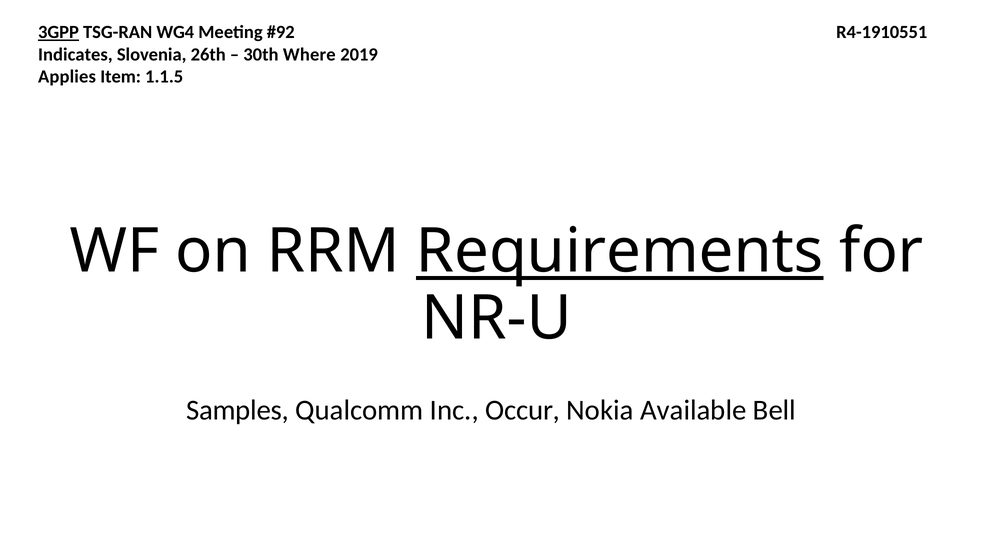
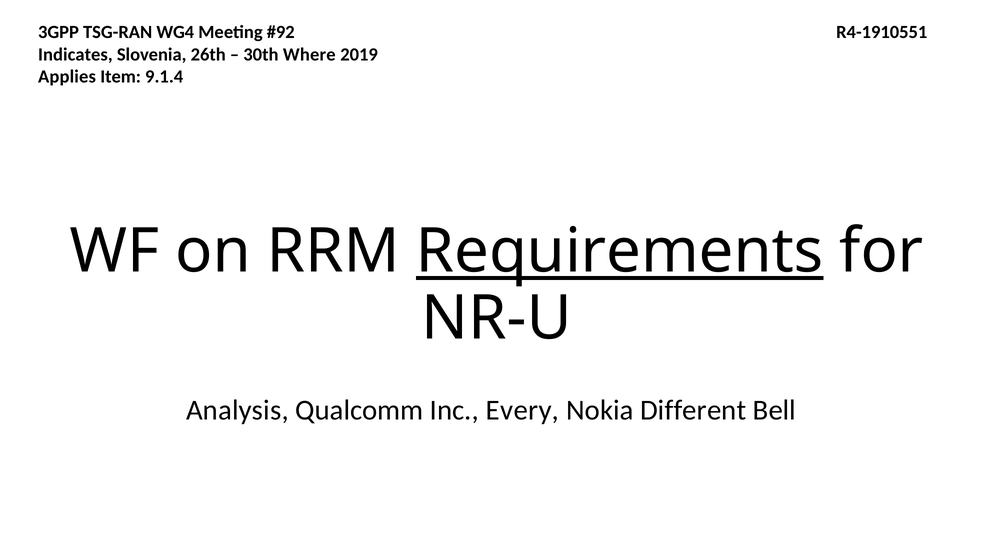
3GPP underline: present -> none
1.1.5: 1.1.5 -> 9.1.4
Samples: Samples -> Analysis
Occur: Occur -> Every
Available: Available -> Different
